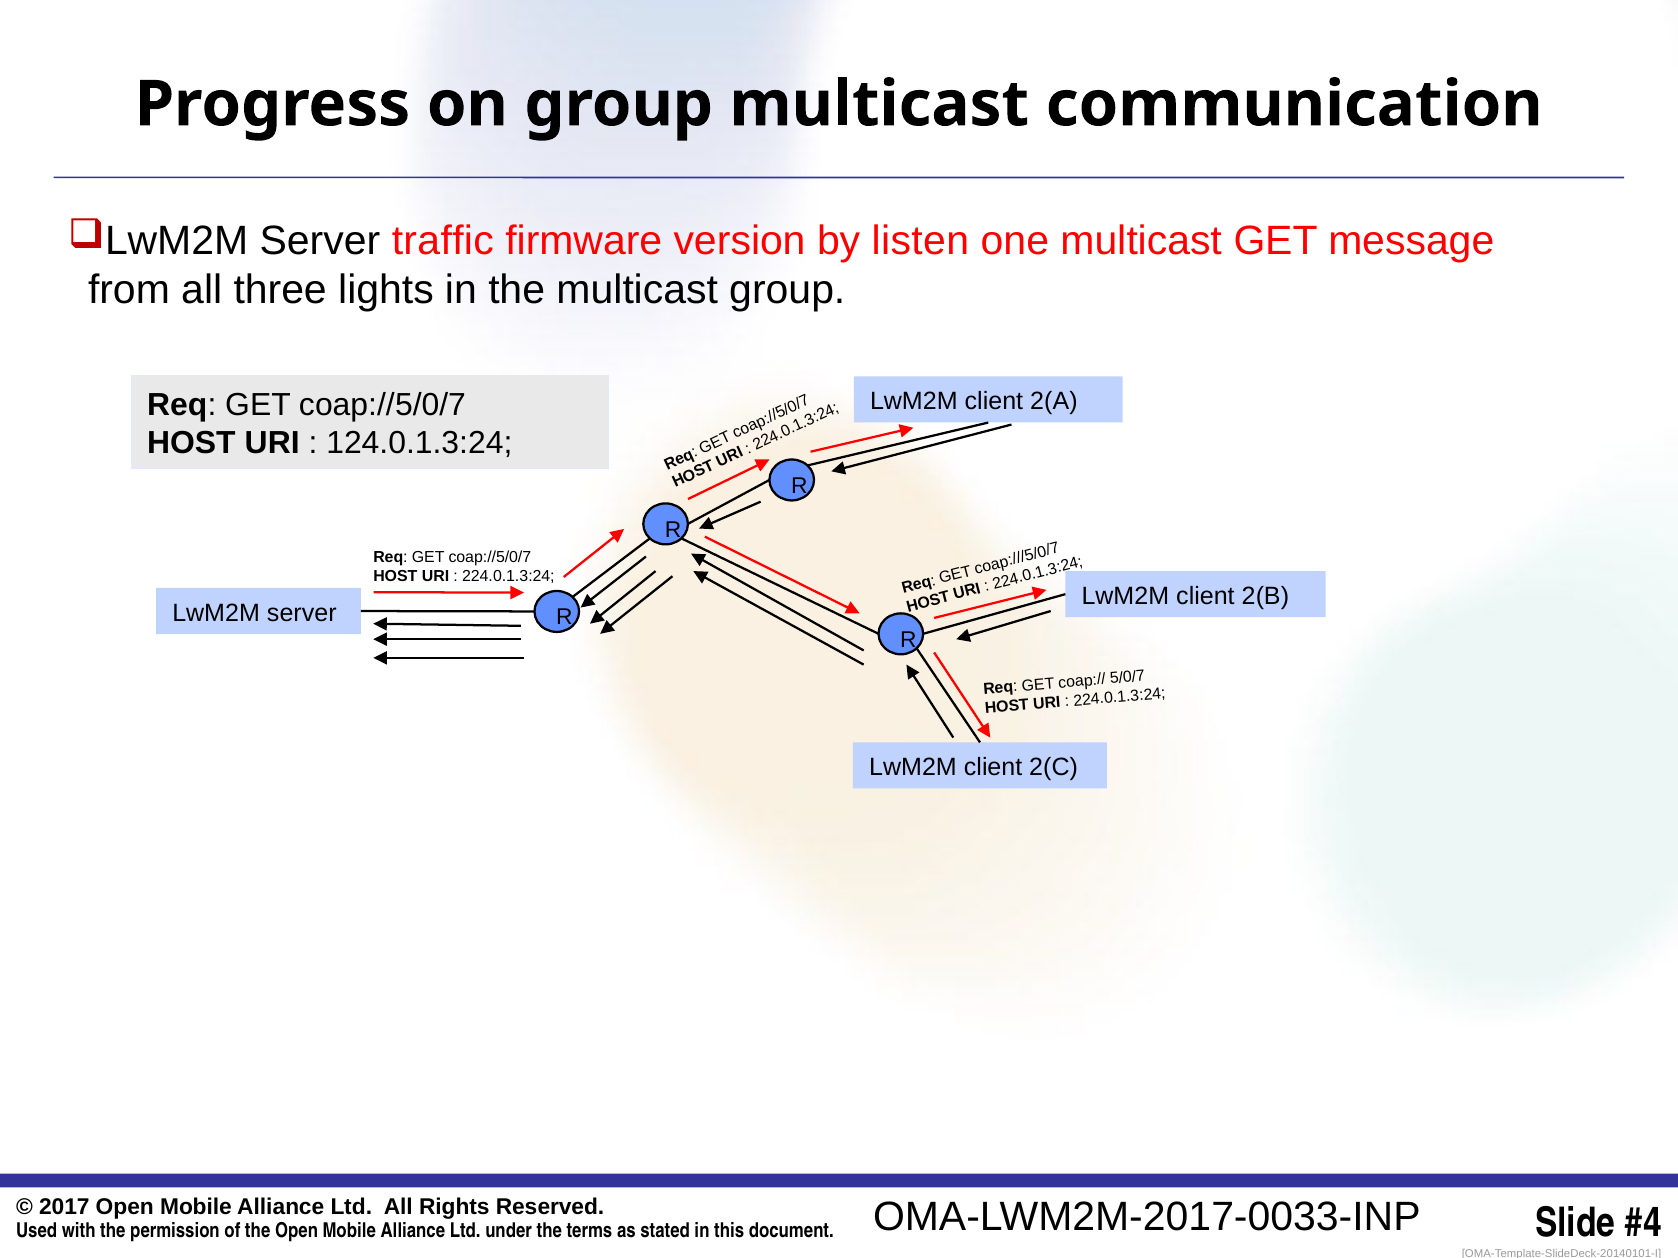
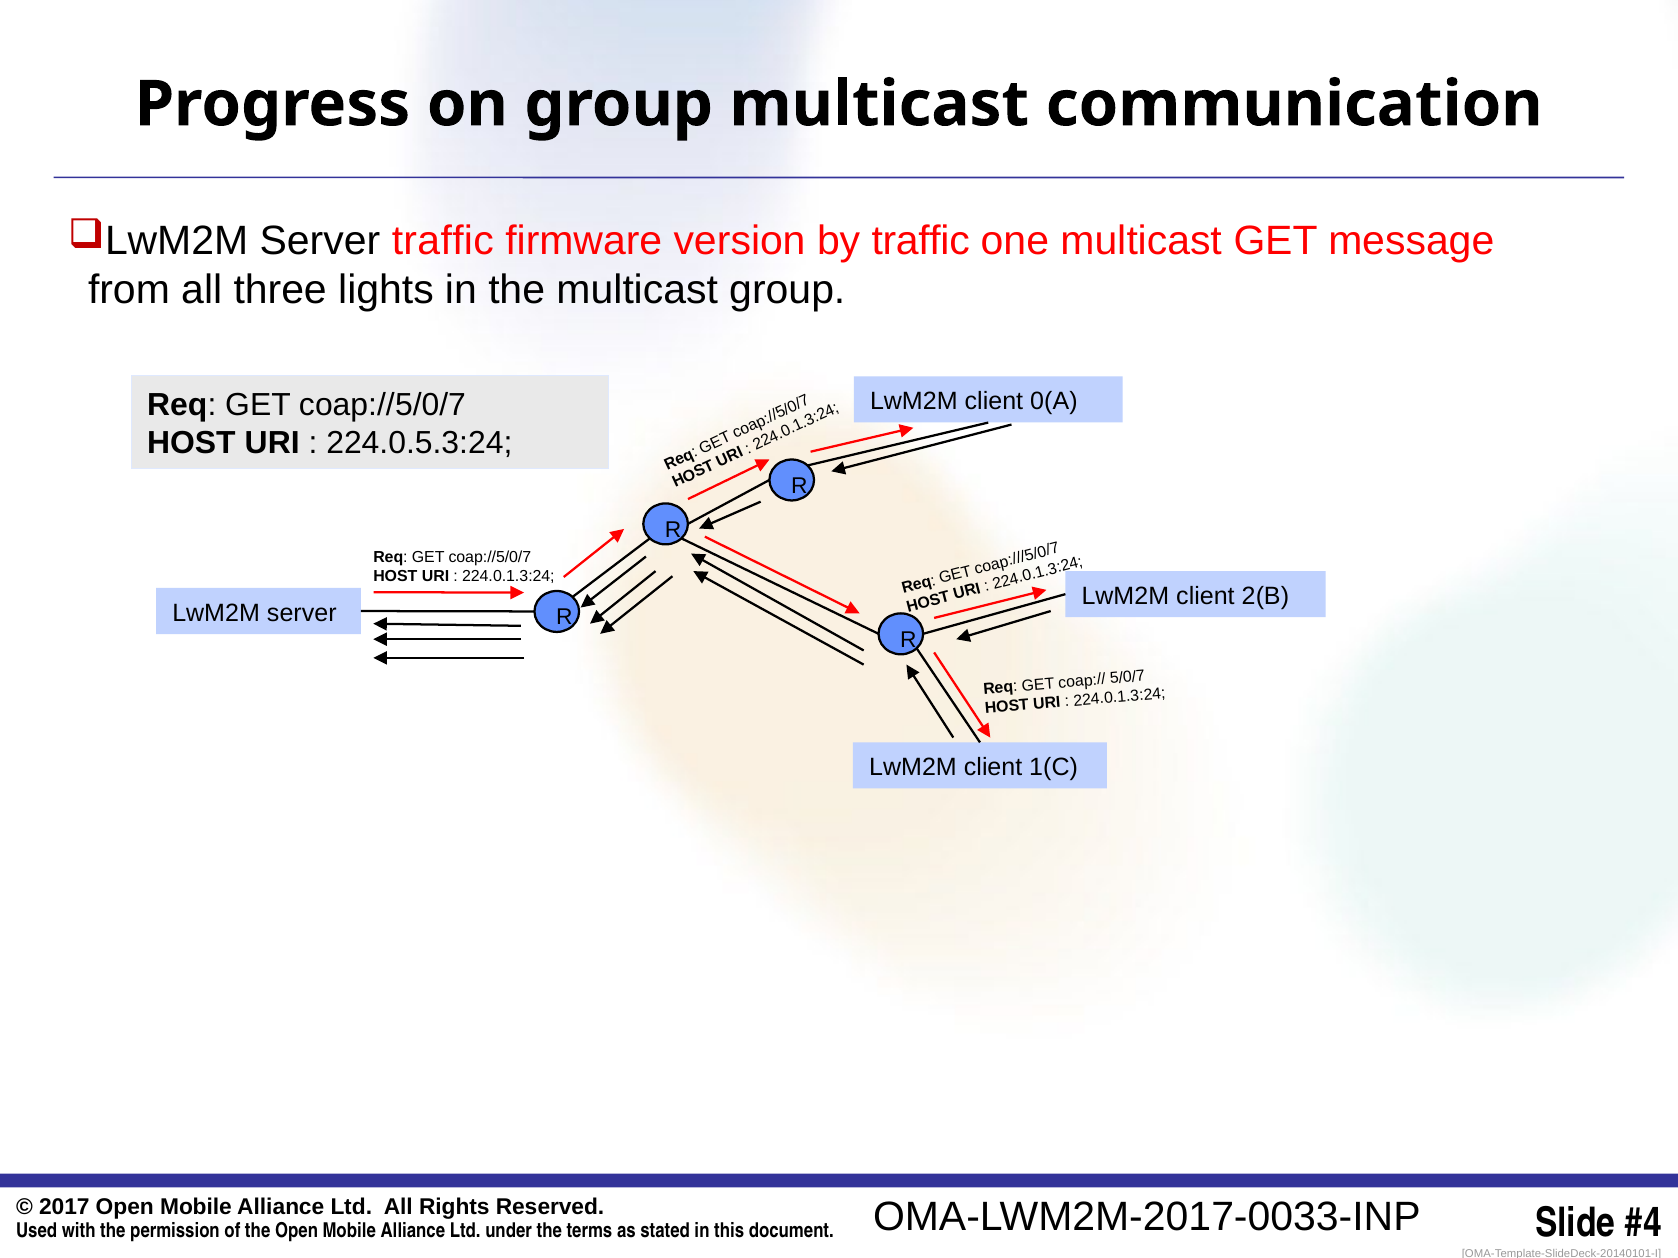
by listen: listen -> traffic
2(A: 2(A -> 0(A
124.0.1.3:24: 124.0.1.3:24 -> 224.0.5.3:24
2(C: 2(C -> 1(C
